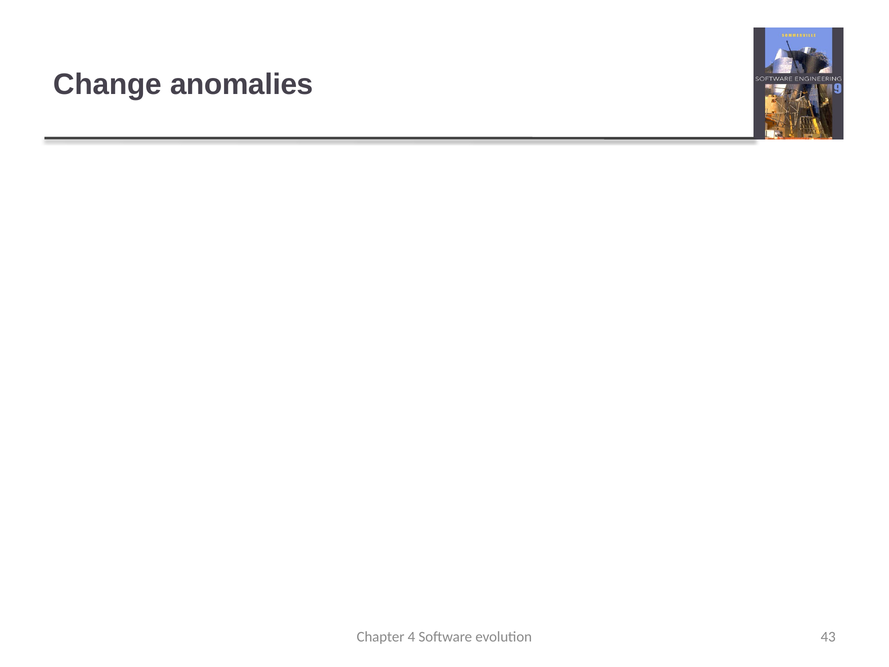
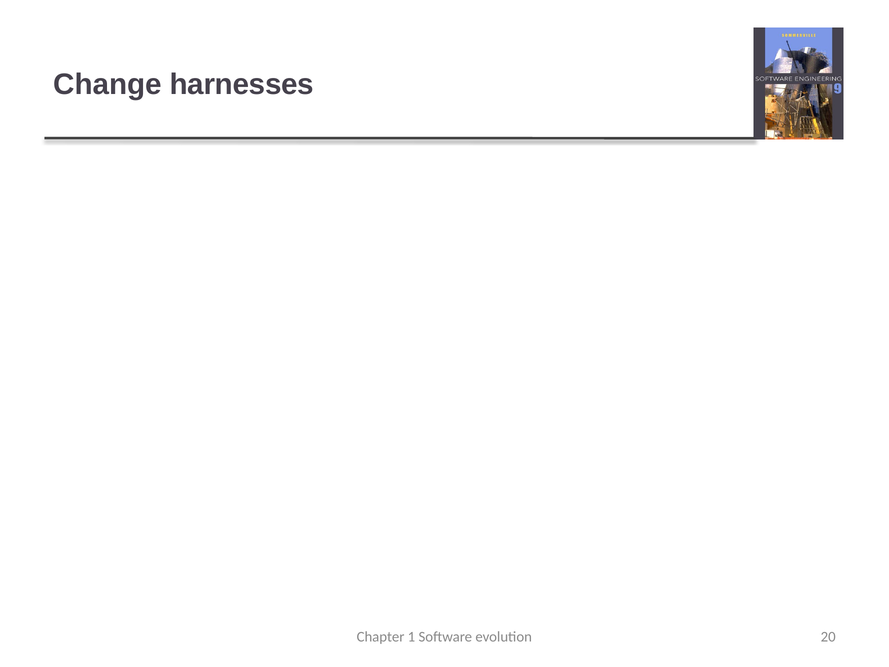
anomalies: anomalies -> harnesses
4: 4 -> 1
43: 43 -> 20
